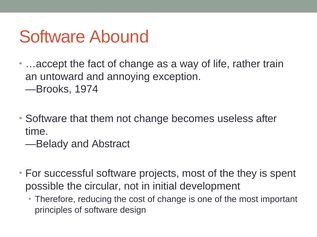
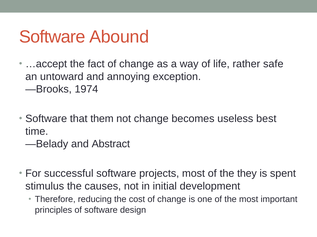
train: train -> safe
after: after -> best
possible: possible -> stimulus
circular: circular -> causes
